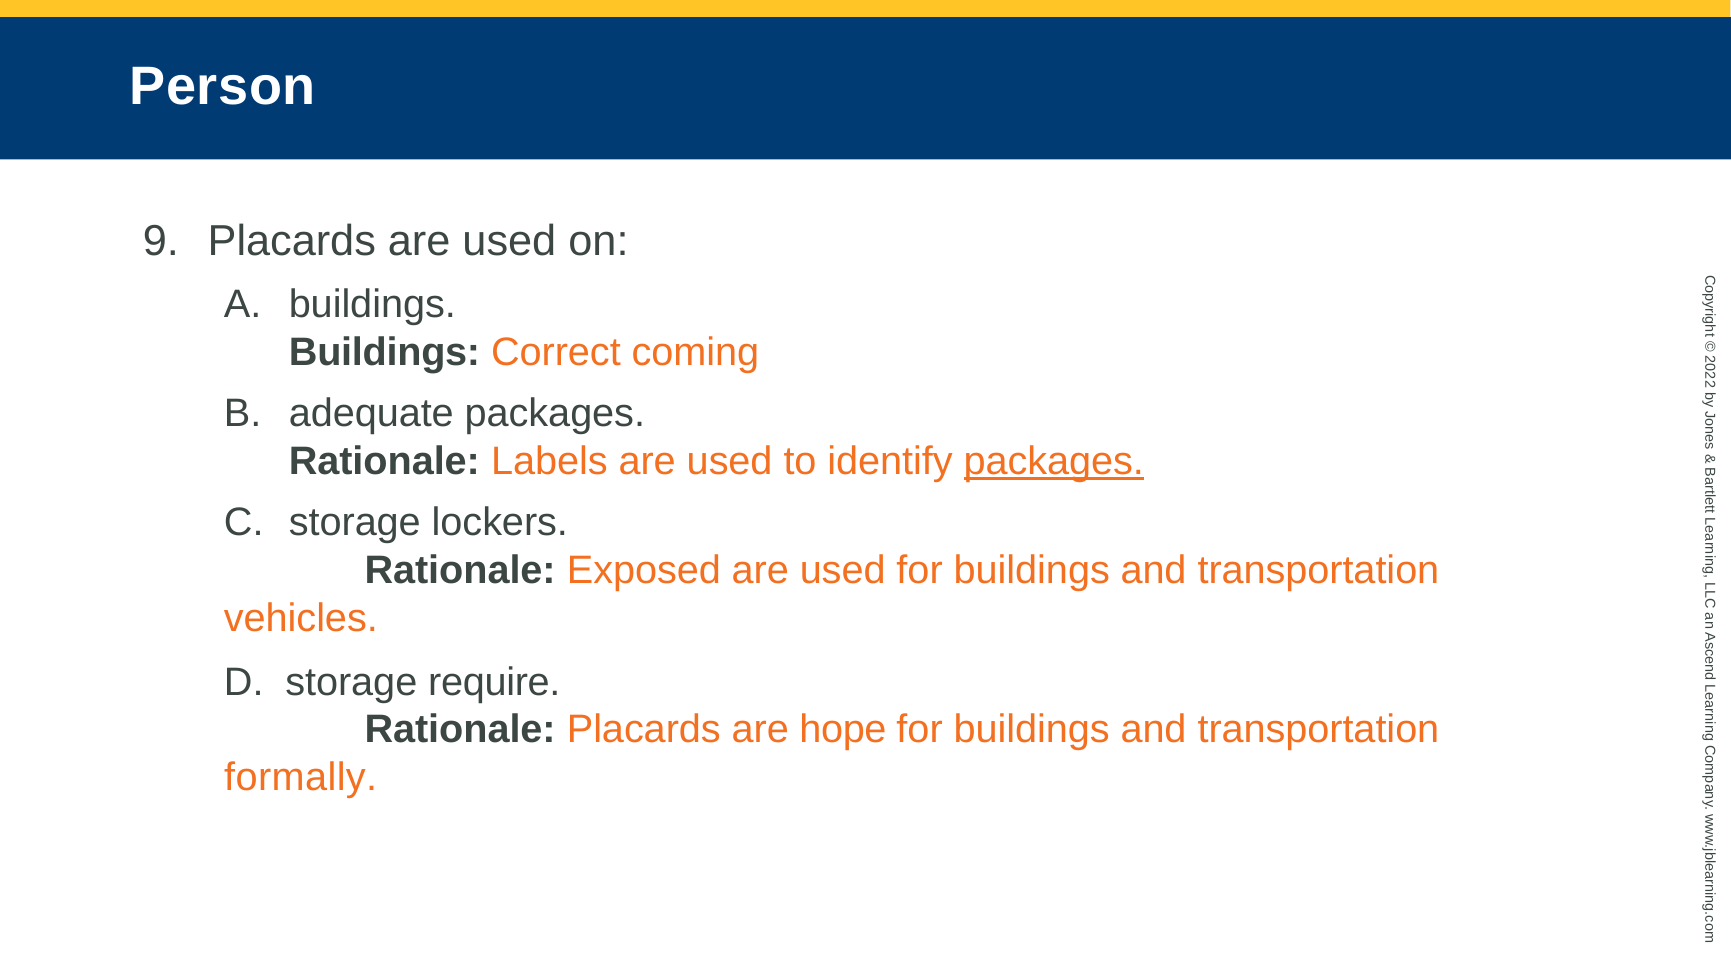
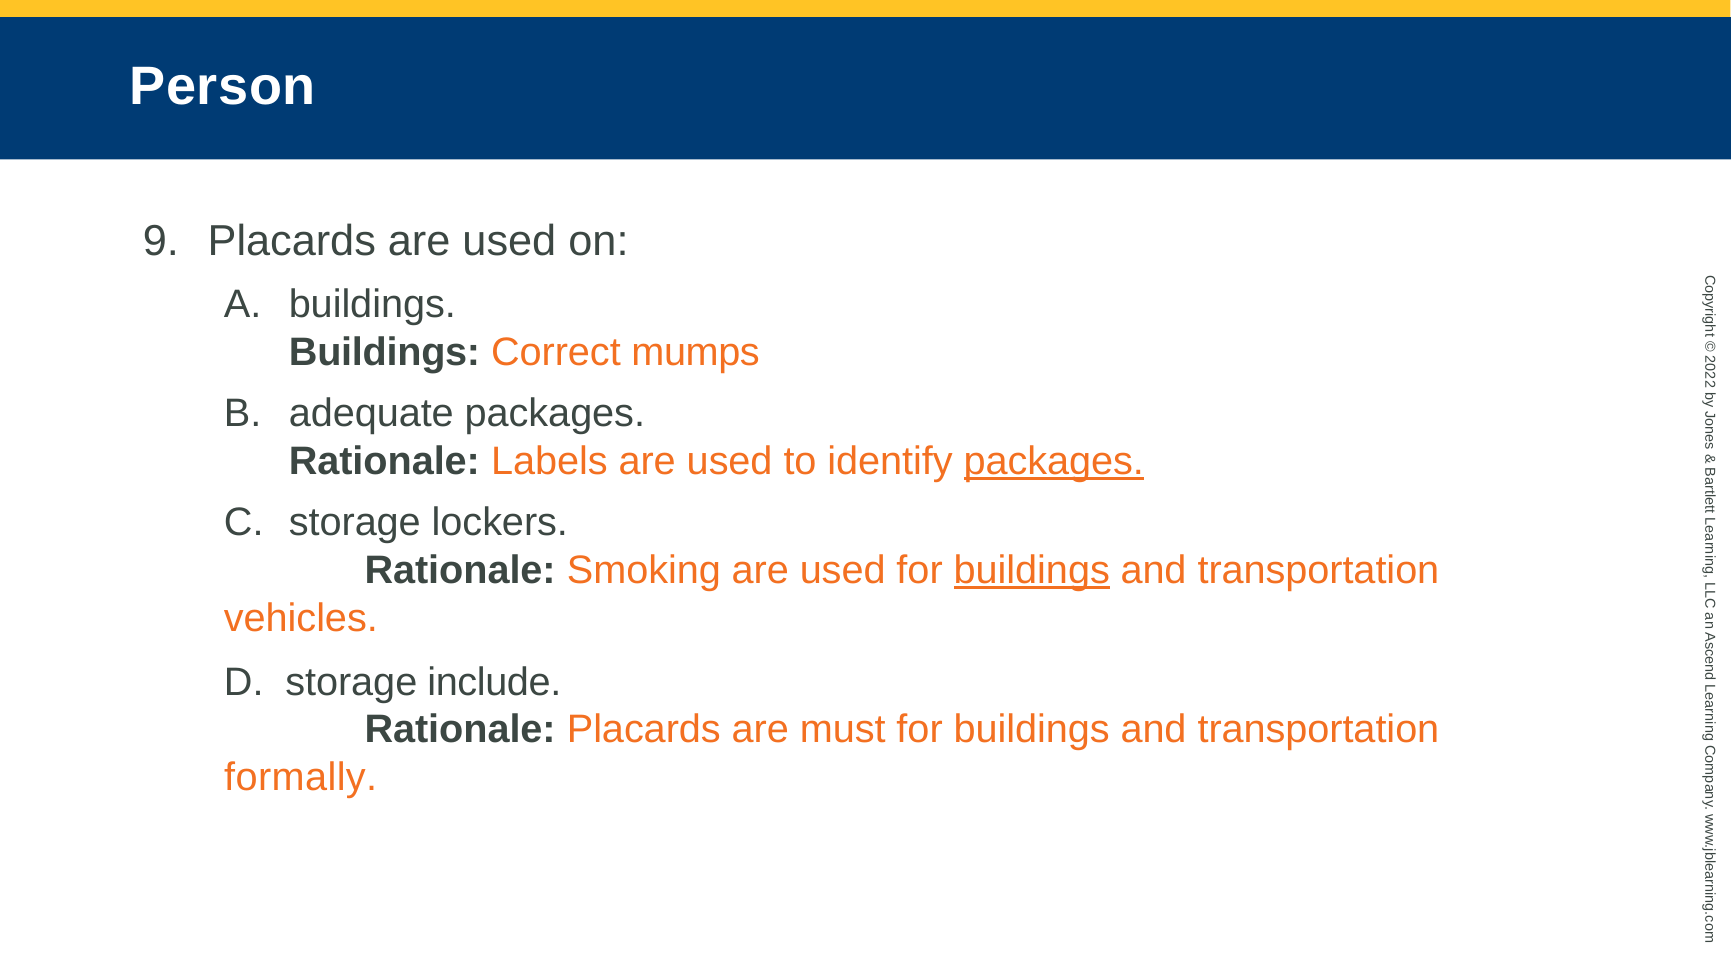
coming: coming -> mumps
Exposed: Exposed -> Smoking
buildings at (1032, 570) underline: none -> present
require: require -> include
hope: hope -> must
